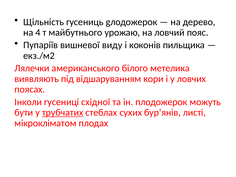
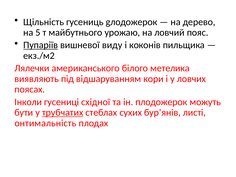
4: 4 -> 5
Пупаріїв underline: none -> present
мікрокліматом: мікрокліматом -> онтимальність
